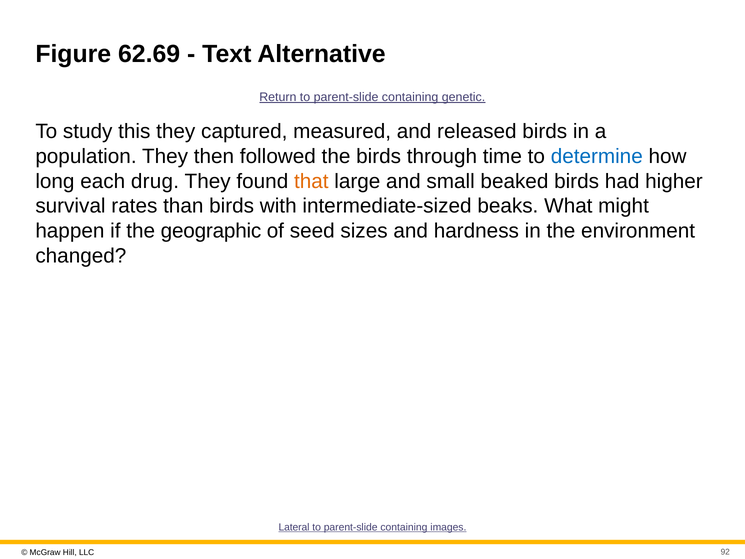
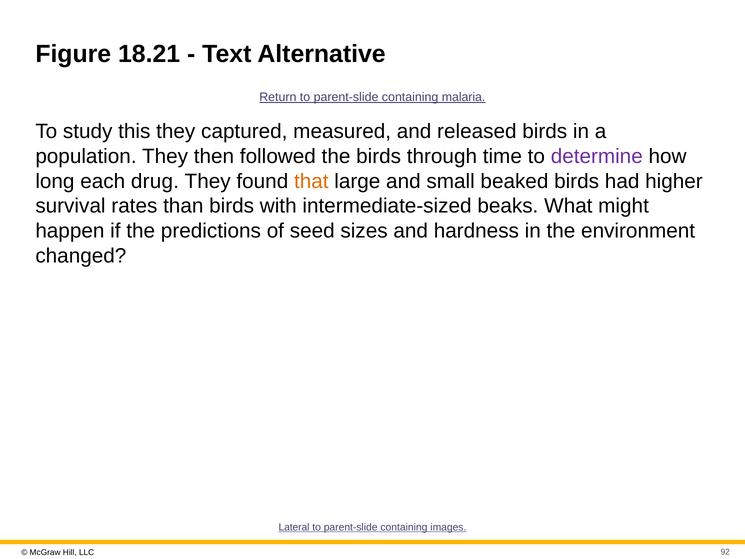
62.69: 62.69 -> 18.21
genetic: genetic -> malaria
determine colour: blue -> purple
geographic: geographic -> predictions
